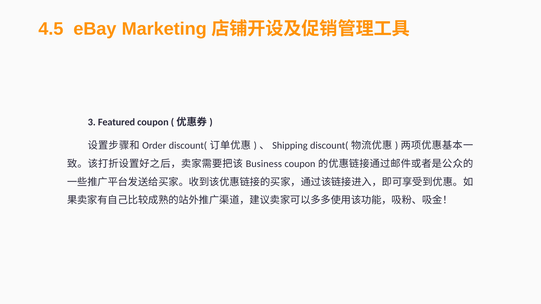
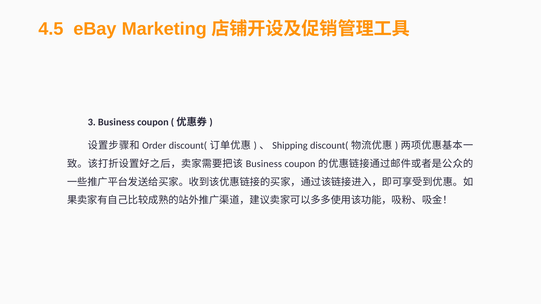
3 Featured: Featured -> Business
